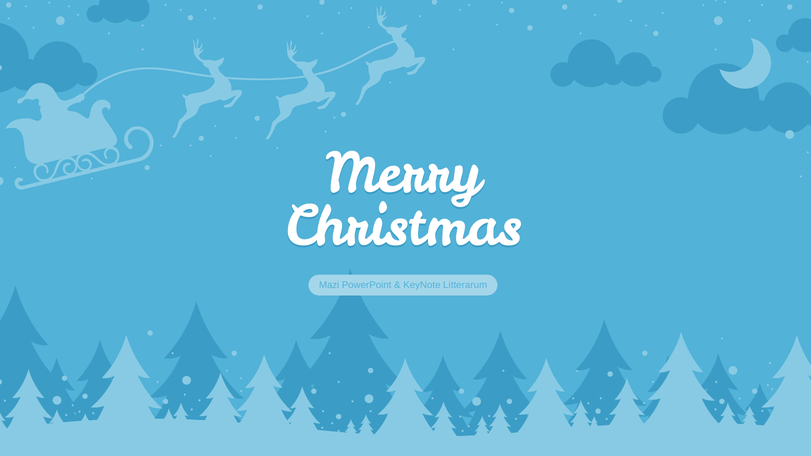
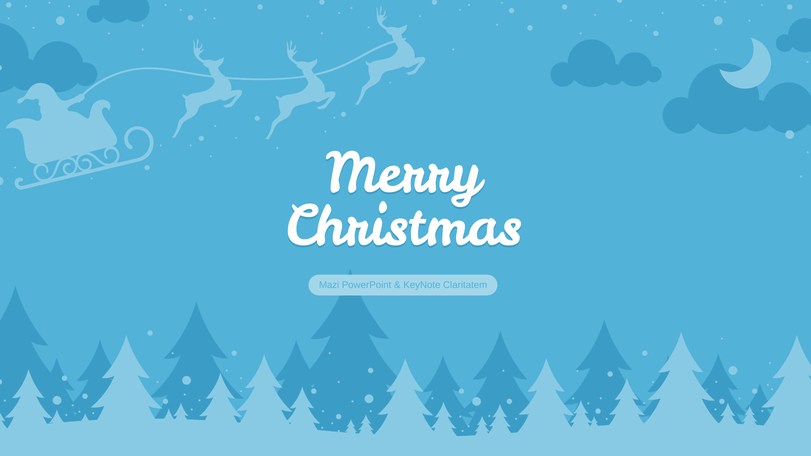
Litterarum: Litterarum -> Claritatem
